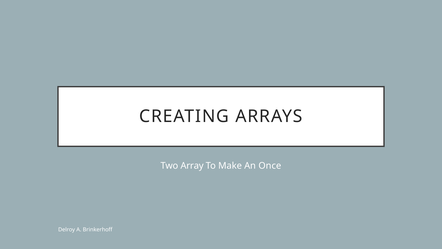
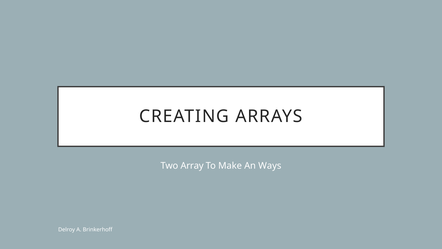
Once: Once -> Ways
